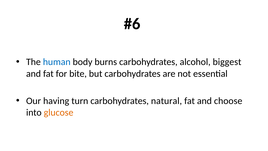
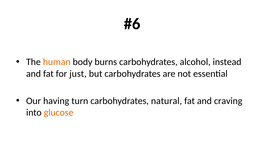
human colour: blue -> orange
biggest: biggest -> instead
bite: bite -> just
choose: choose -> craving
